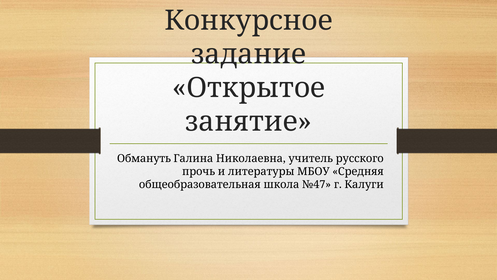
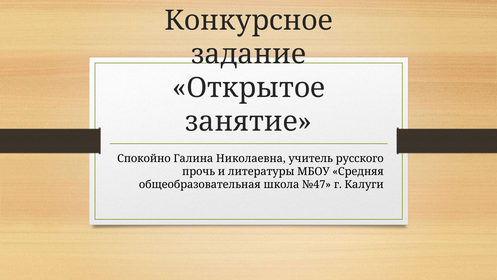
Обмануть: Обмануть -> Спокойно
